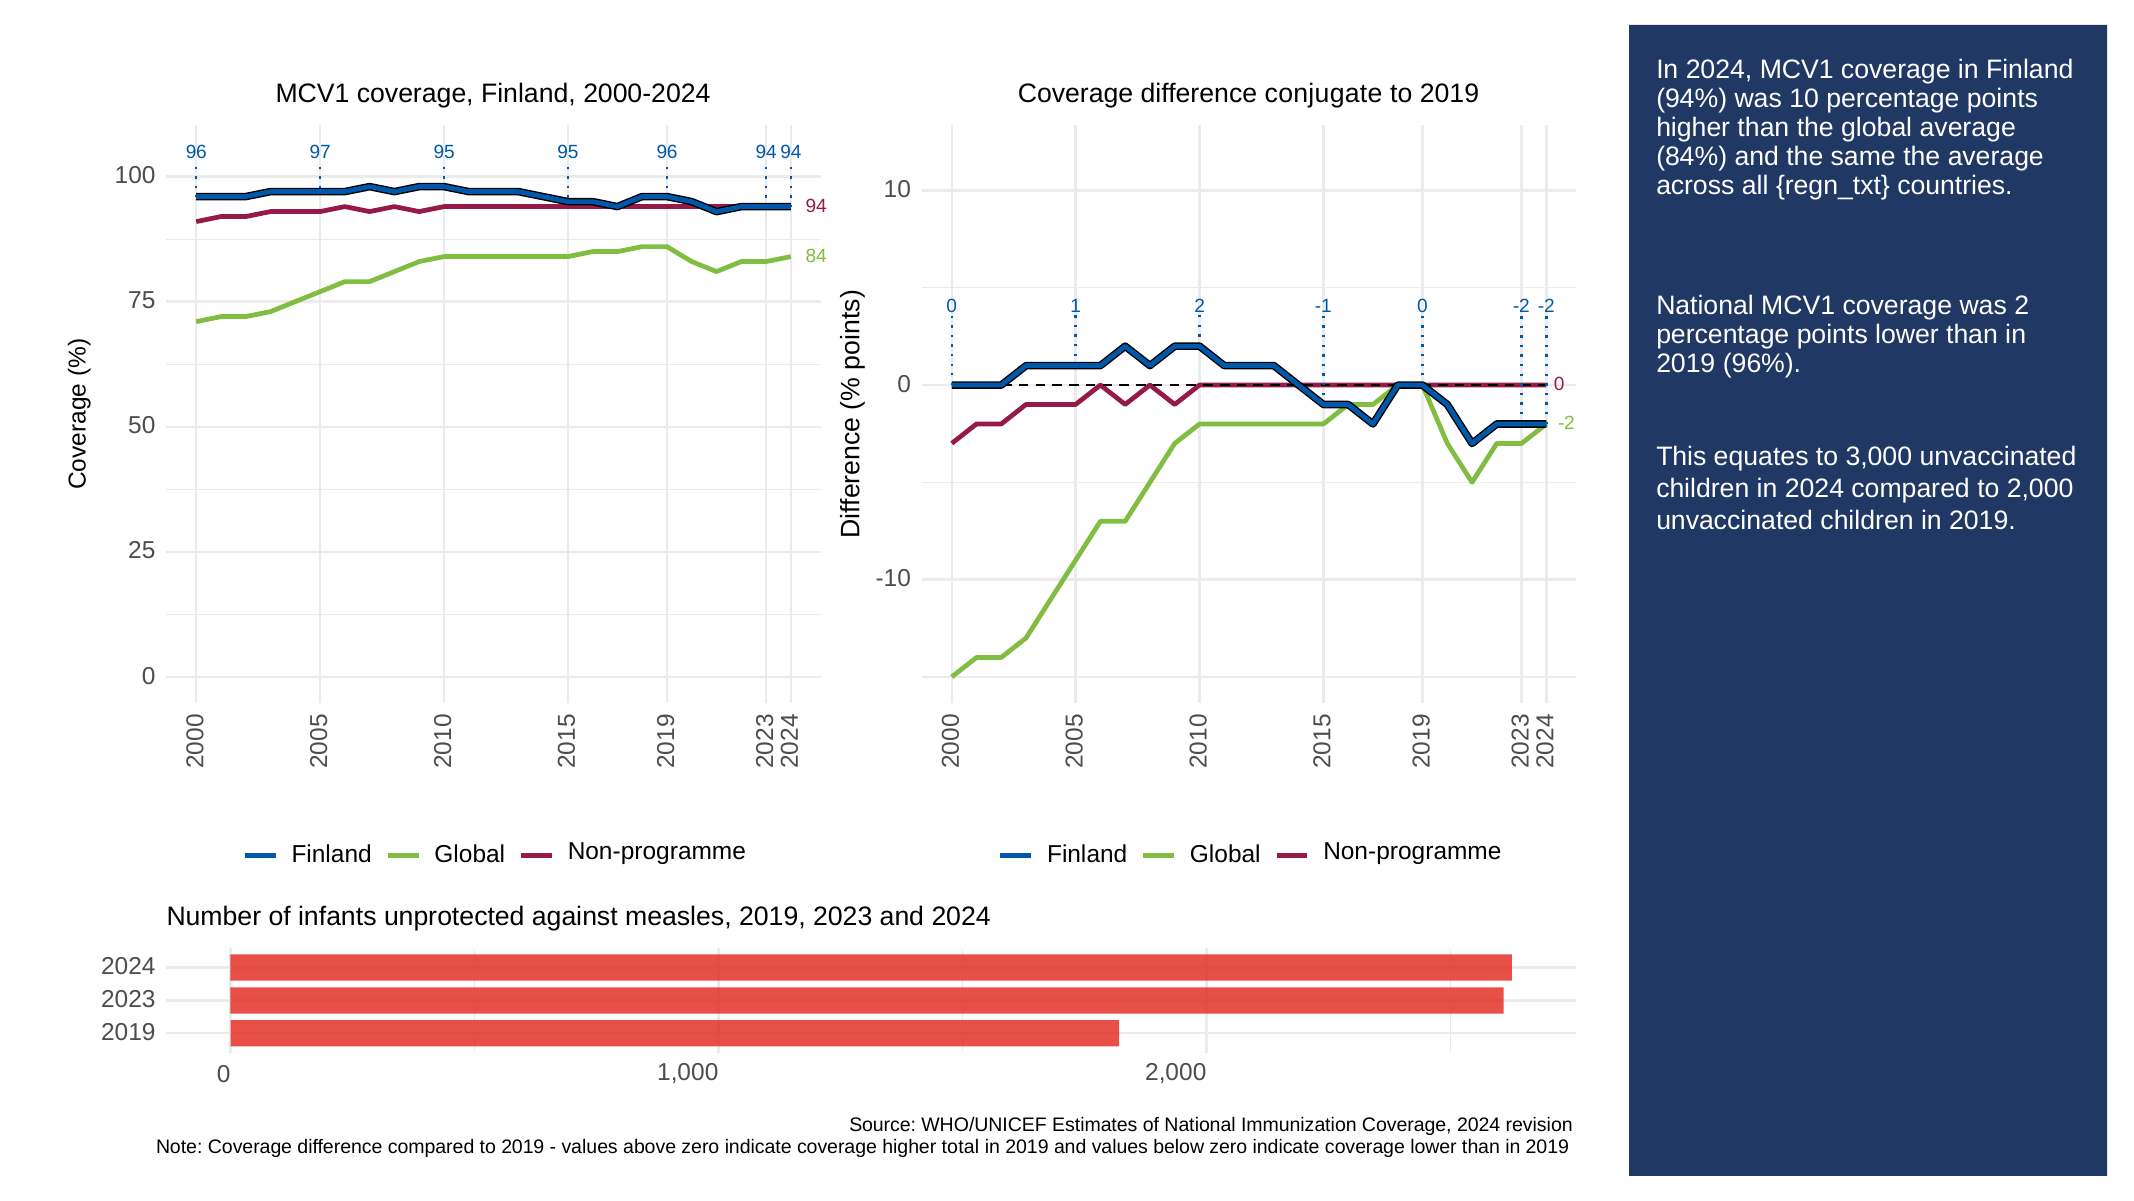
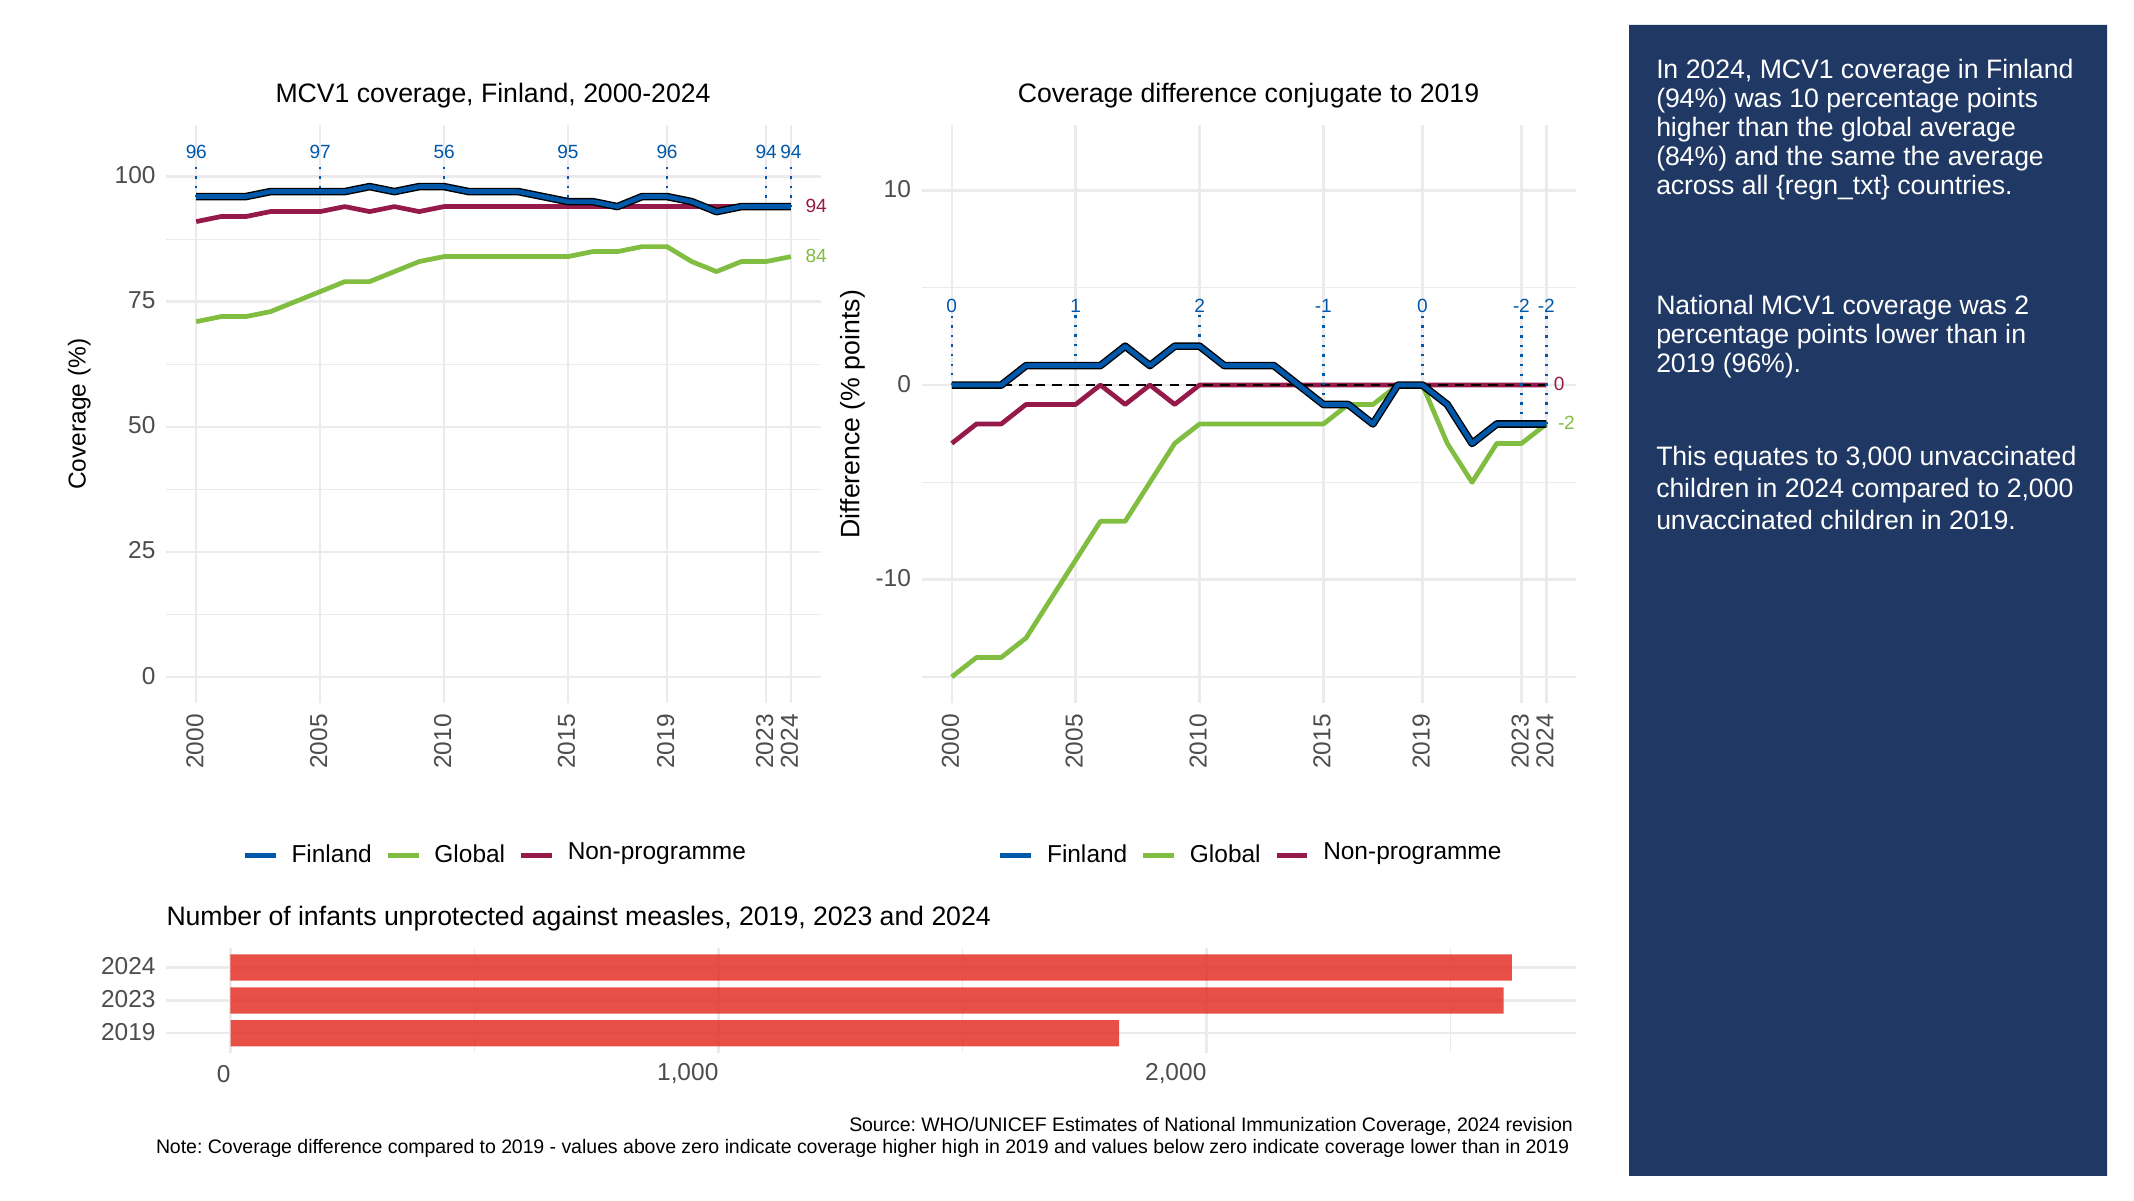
97 95: 95 -> 56
total: total -> high
